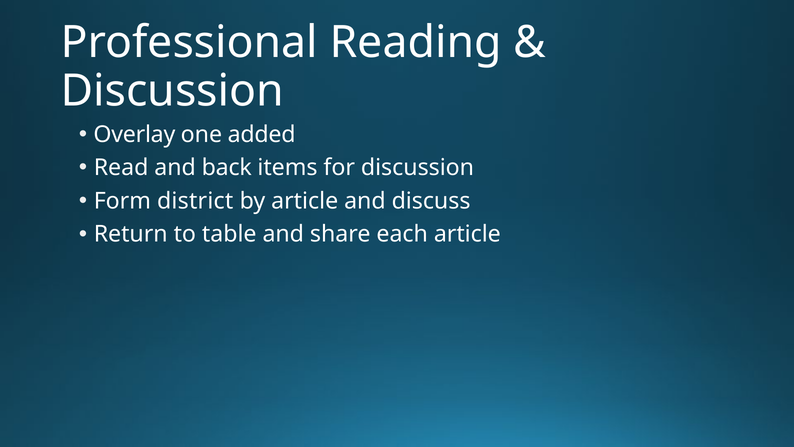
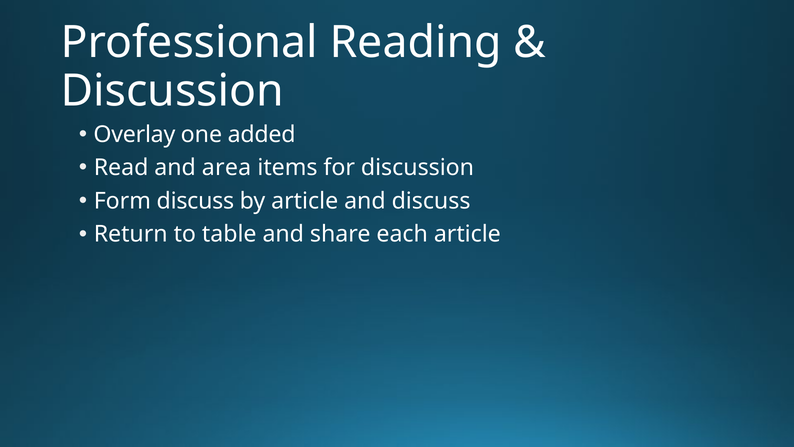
back: back -> area
Form district: district -> discuss
